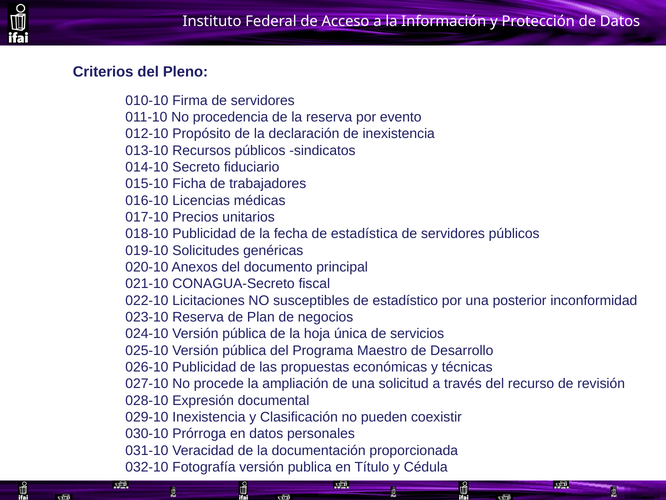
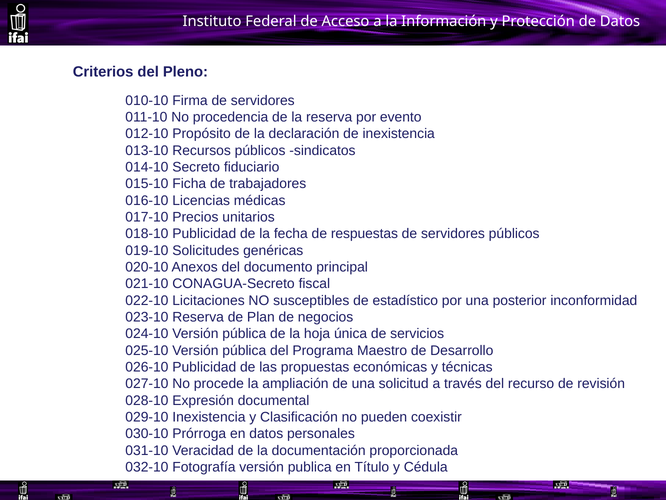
estadística: estadística -> respuestas
